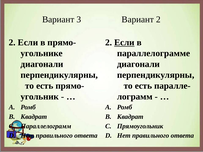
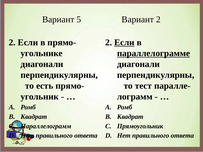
3: 3 -> 5
параллелограмме underline: none -> present
есть at (143, 86): есть -> тест
